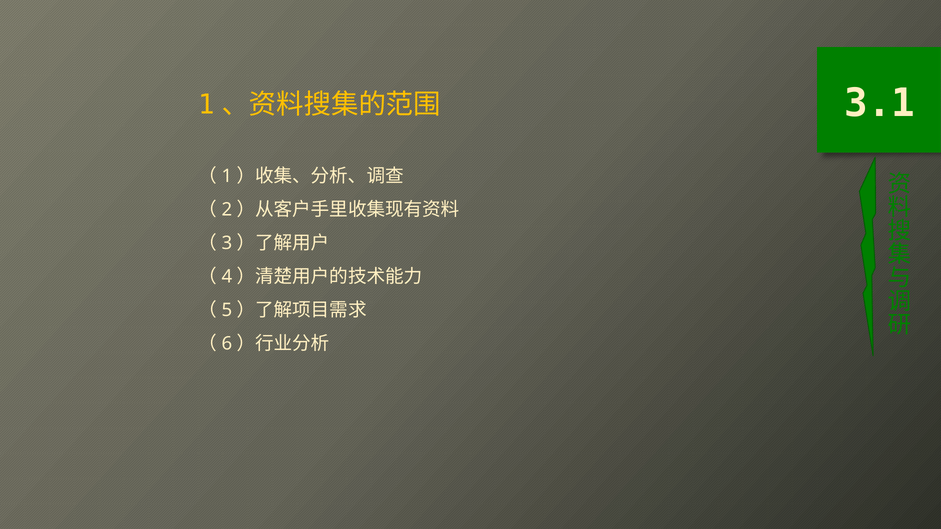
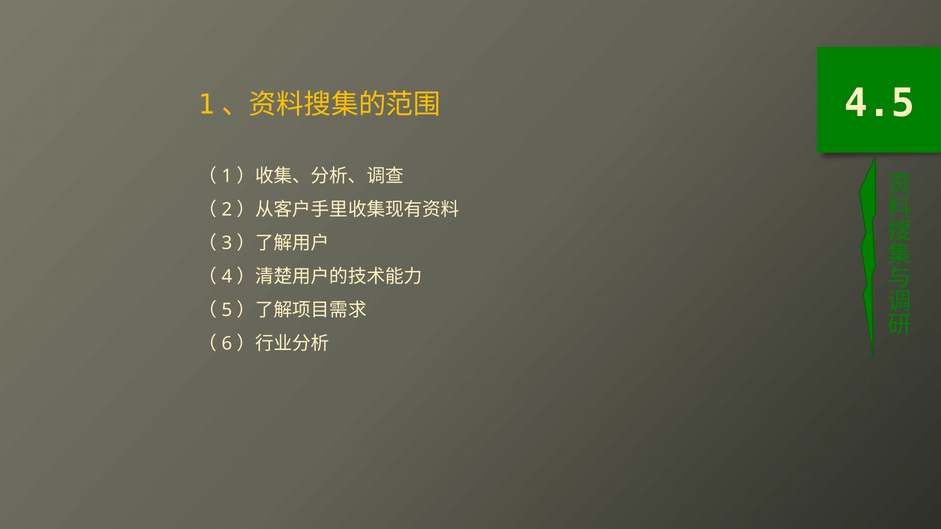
3.1: 3.1 -> 4.5
